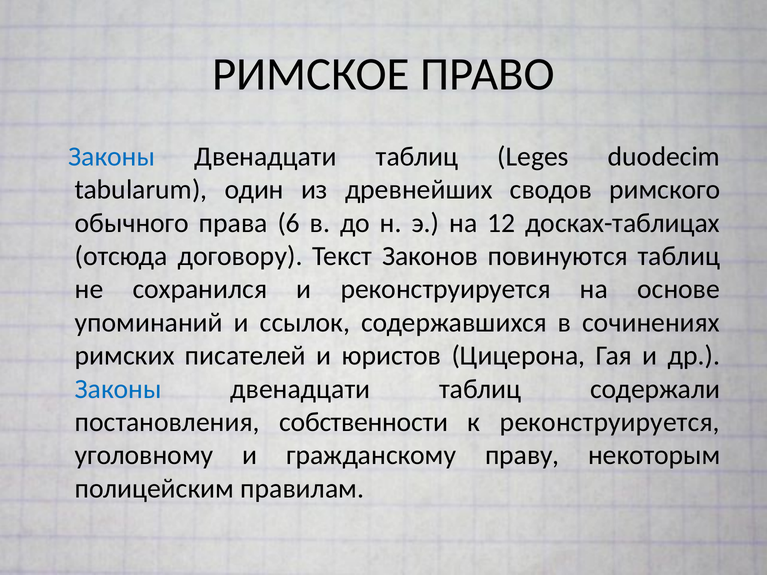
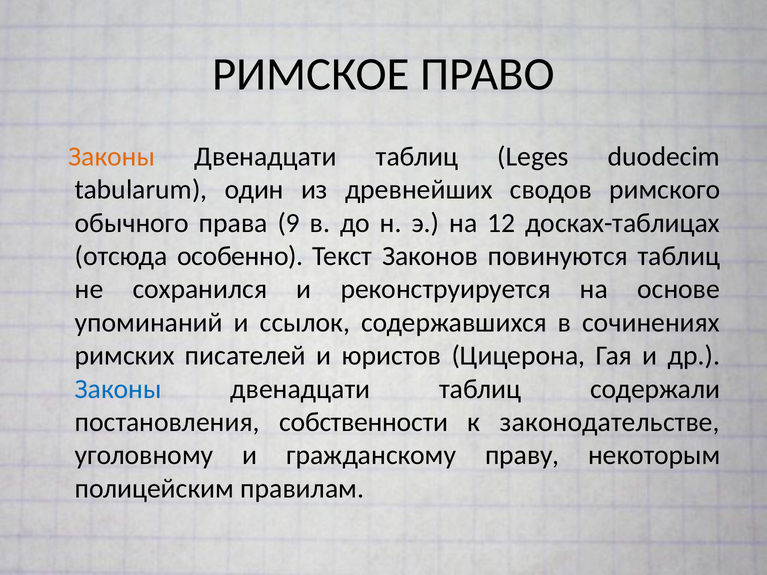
Законы at (112, 157) colour: blue -> orange
6: 6 -> 9
договору: договору -> особенно
к реконструируется: реконструируется -> законодательстве
